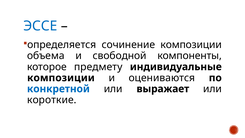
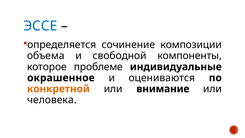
предмету: предмету -> проблеме
композиции at (61, 78): композиции -> окрашенное
конкретной colour: blue -> orange
выражает: выражает -> внимание
короткие: короткие -> человека
